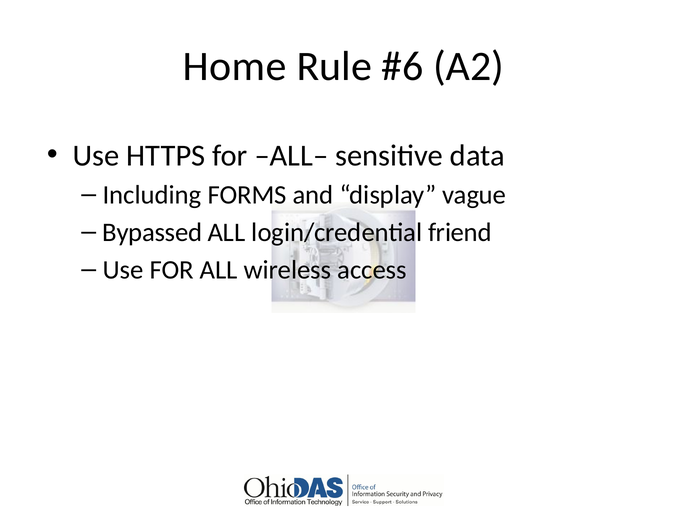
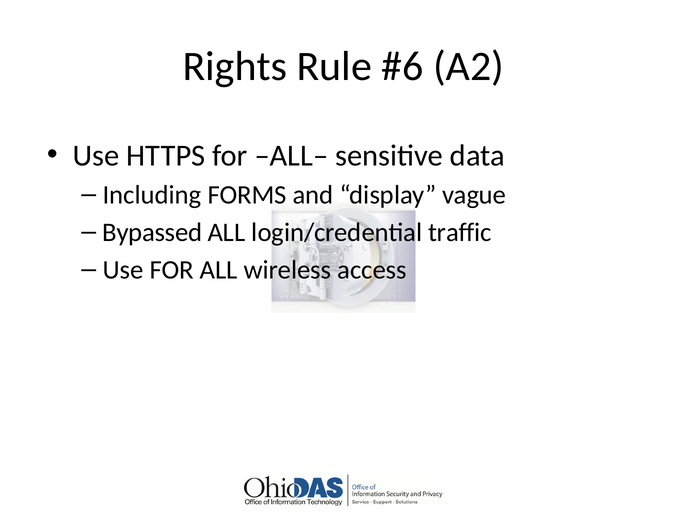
Home: Home -> Rights
friend: friend -> traffic
